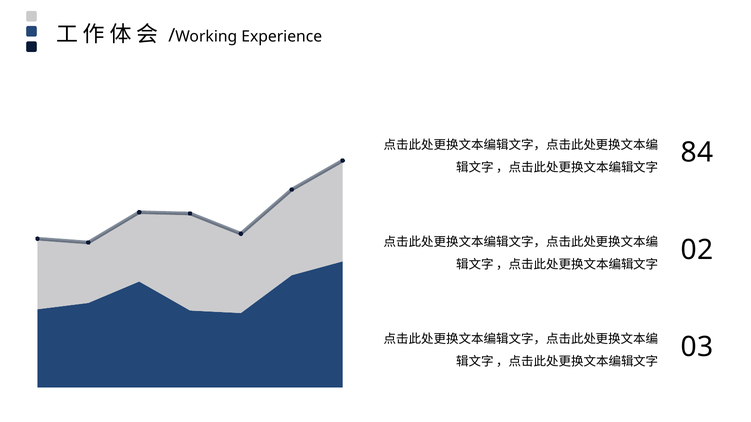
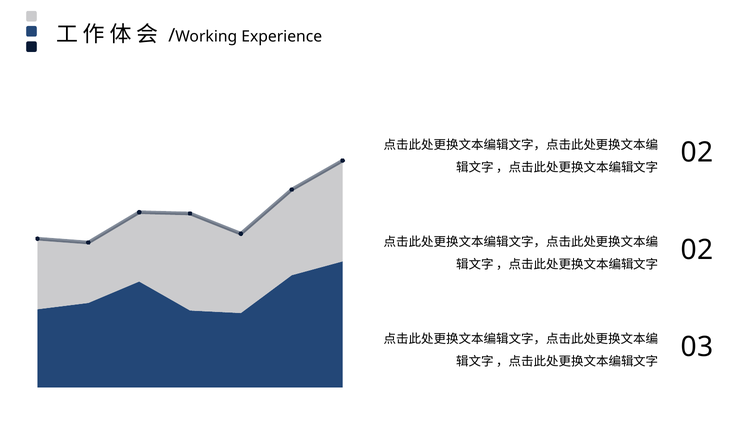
84 at (697, 153): 84 -> 02
